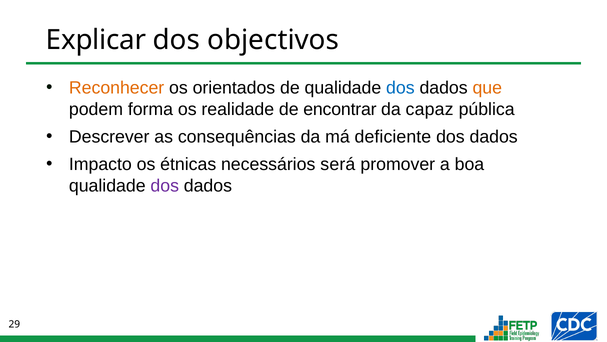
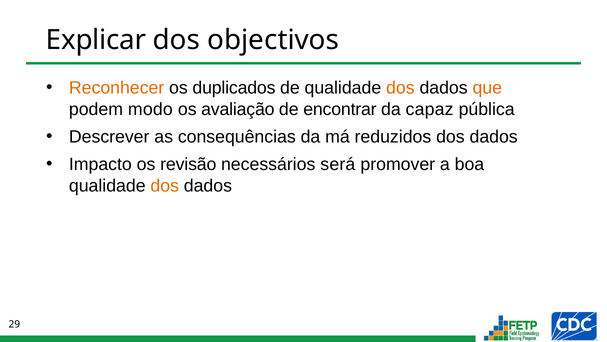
orientados: orientados -> duplicados
dos at (400, 88) colour: blue -> orange
forma: forma -> modo
realidade: realidade -> avaliação
deficiente: deficiente -> reduzidos
étnicas: étnicas -> revisão
dos at (165, 185) colour: purple -> orange
